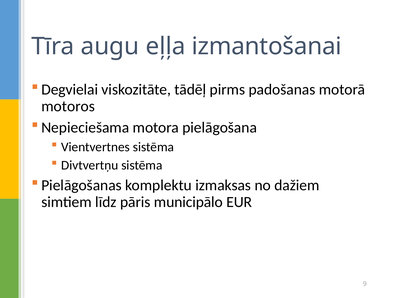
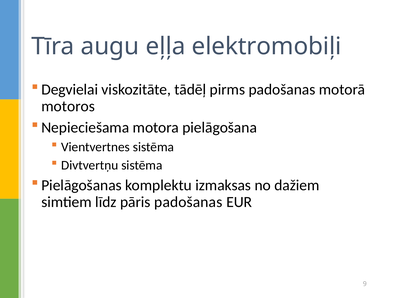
izmantošanai: izmantošanai -> elektromobiļi
pāris municipālo: municipālo -> padošanas
